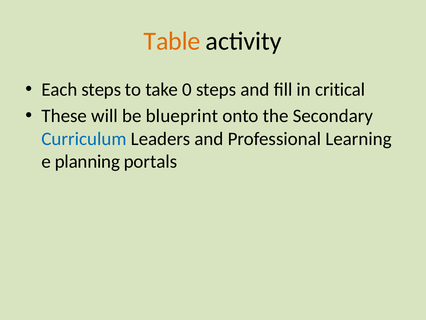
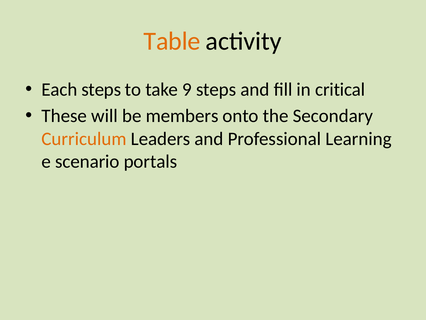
0: 0 -> 9
blueprint: blueprint -> members
Curriculum colour: blue -> orange
planning: planning -> scenario
